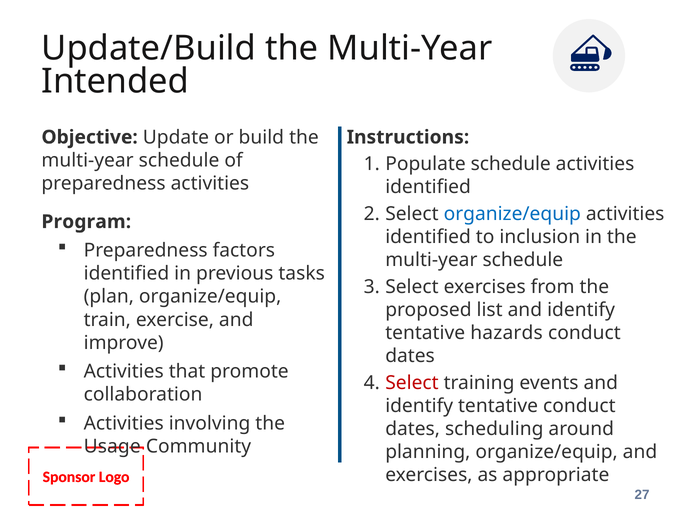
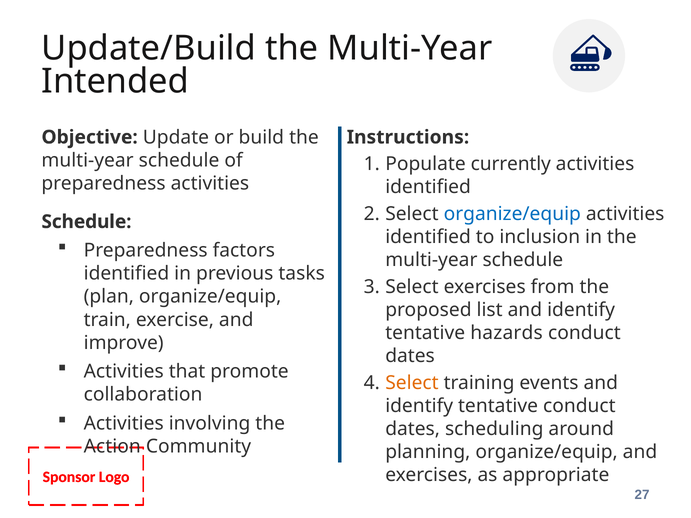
Populate schedule: schedule -> currently
Program at (86, 222): Program -> Schedule
Select at (412, 383) colour: red -> orange
Usage: Usage -> Action
